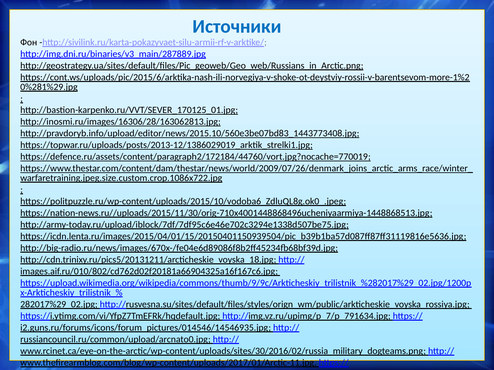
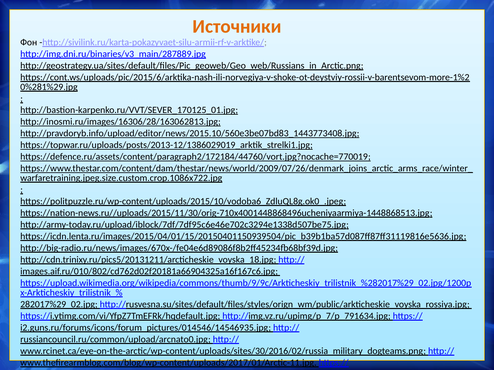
Источники colour: blue -> orange
